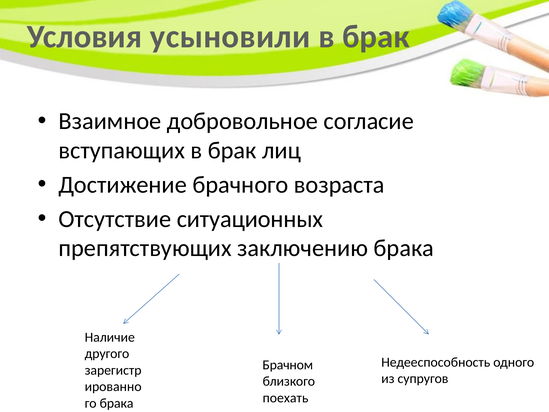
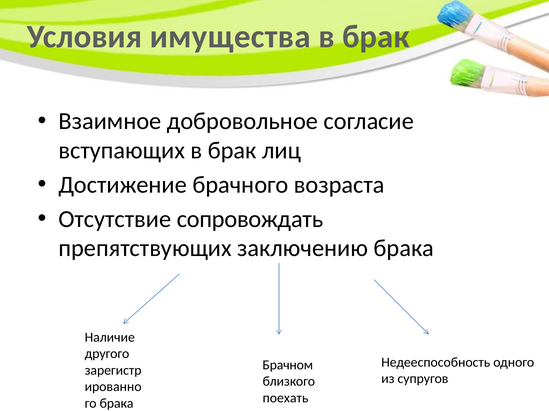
усыновили: усыновили -> имущества
ситуационных: ситуационных -> сопровождать
